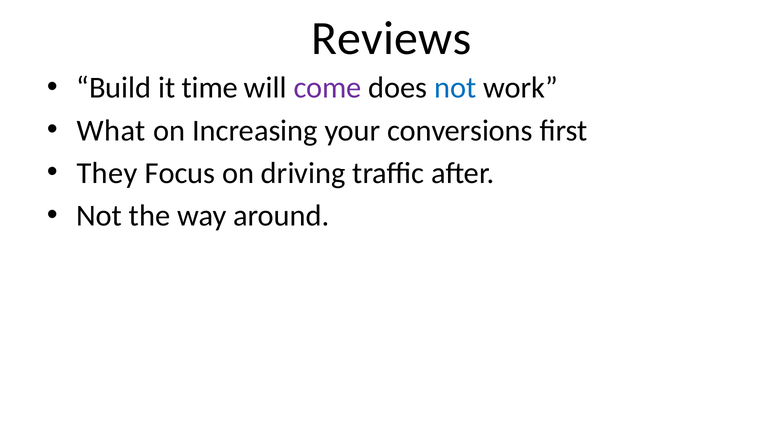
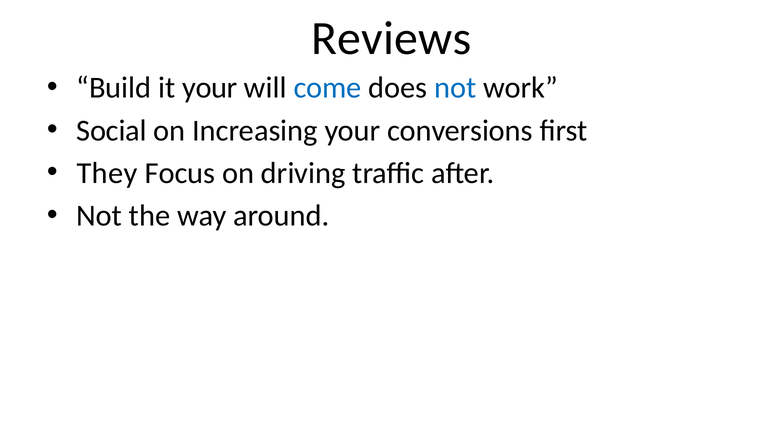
it time: time -> your
come colour: purple -> blue
What: What -> Social
